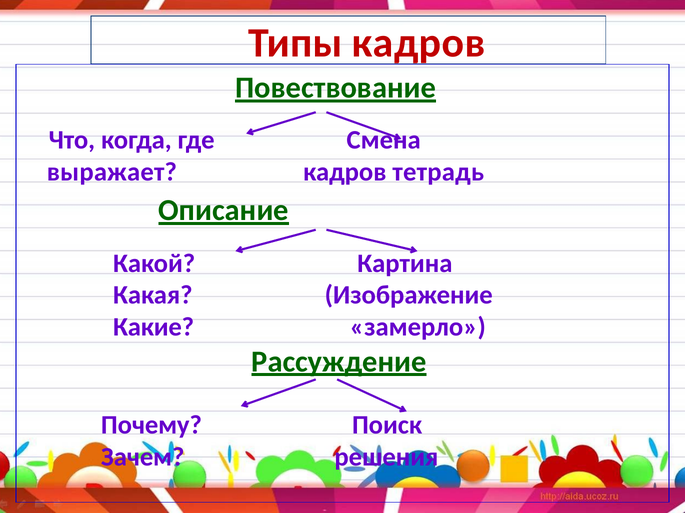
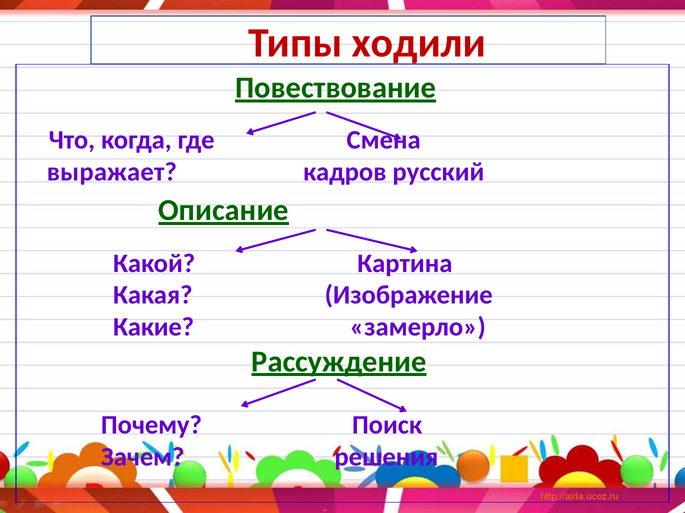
Типы кадров: кадров -> ходили
тетрадь: тетрадь -> русский
